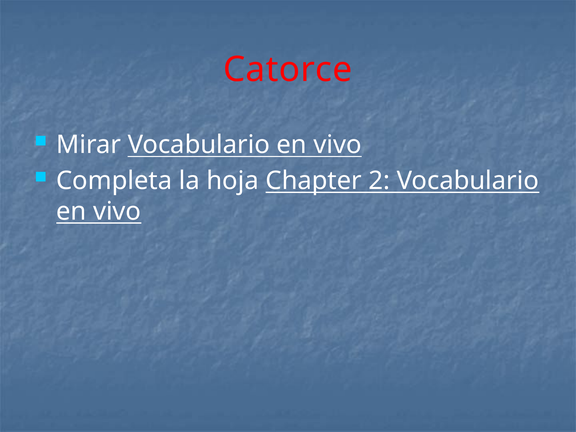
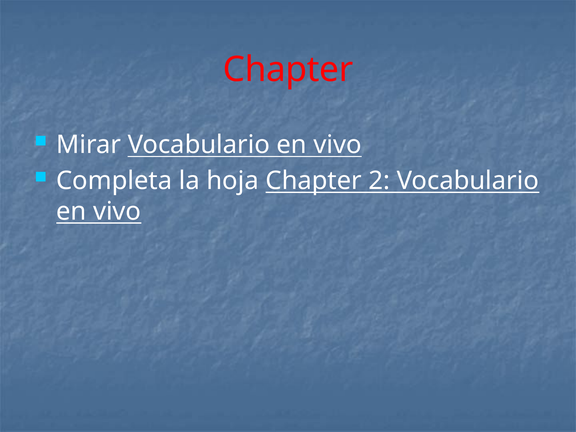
Catorce at (288, 70): Catorce -> Chapter
